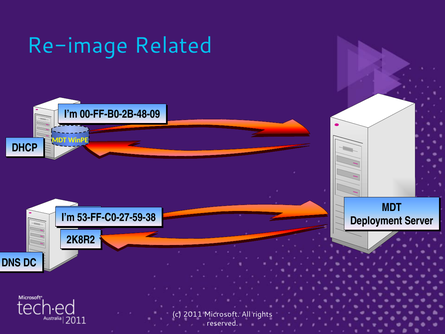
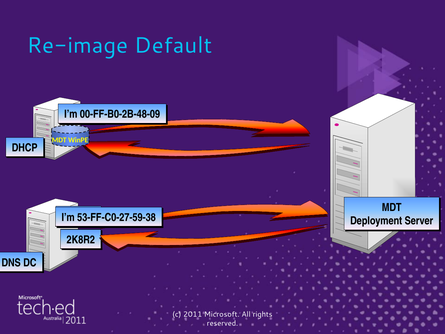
Related: Related -> Default
